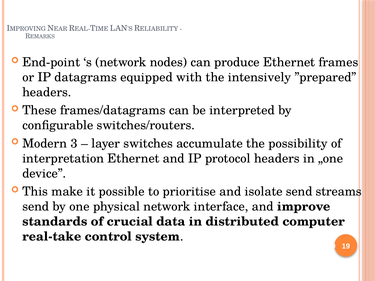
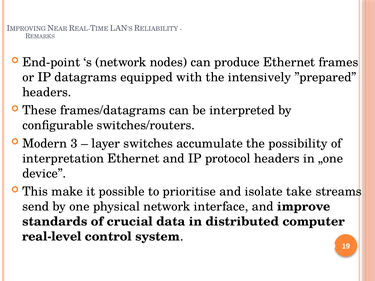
isolate send: send -> take
real-take: real-take -> real-level
